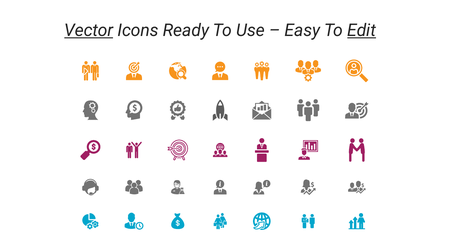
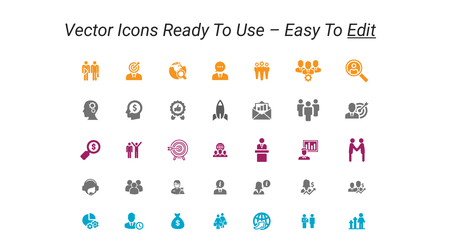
Vector underline: present -> none
